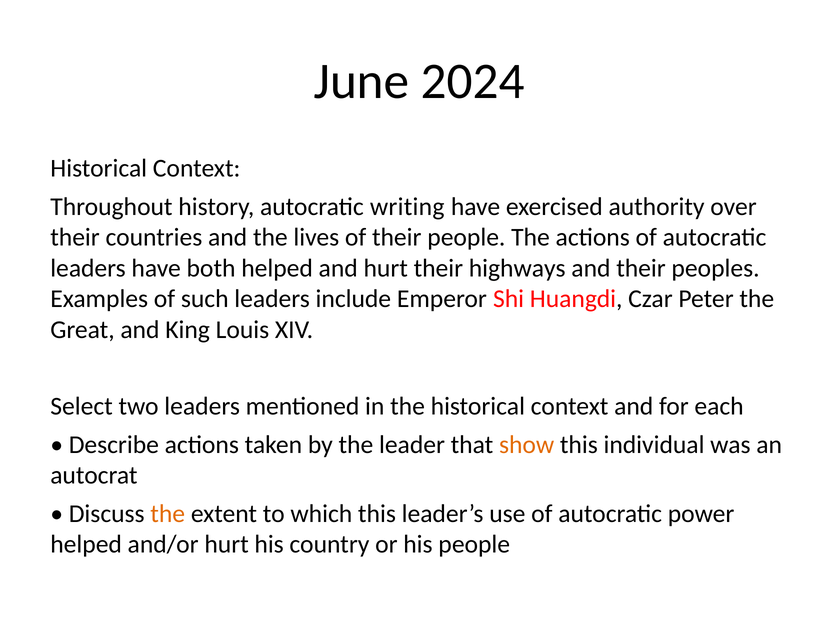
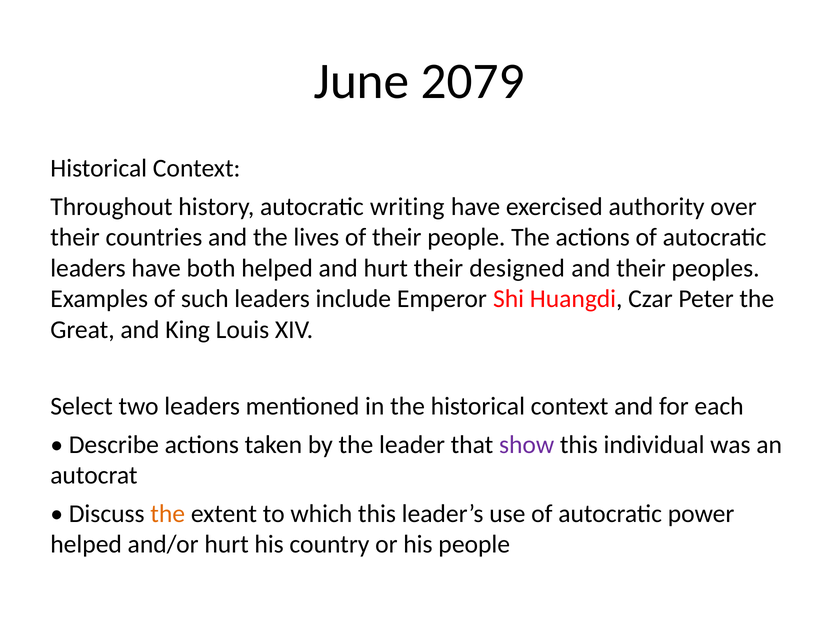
2024: 2024 -> 2079
highways: highways -> designed
show colour: orange -> purple
